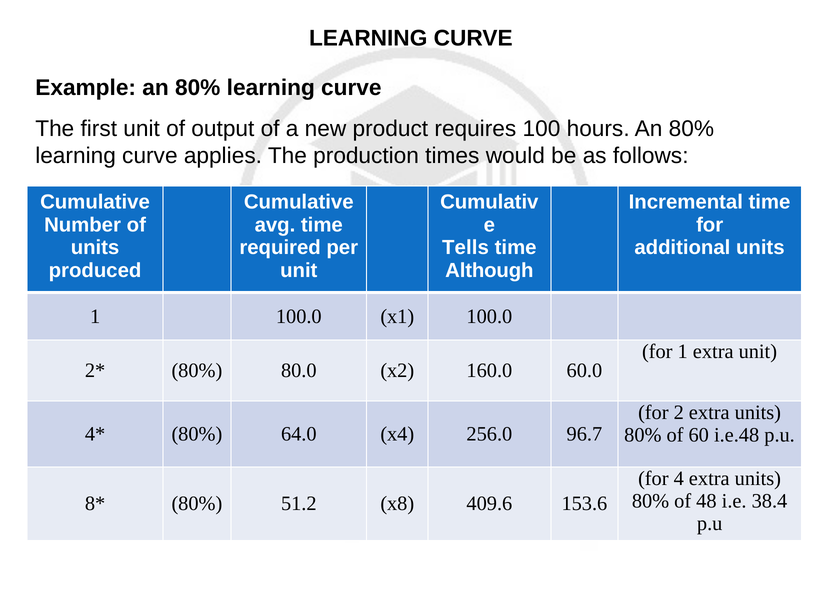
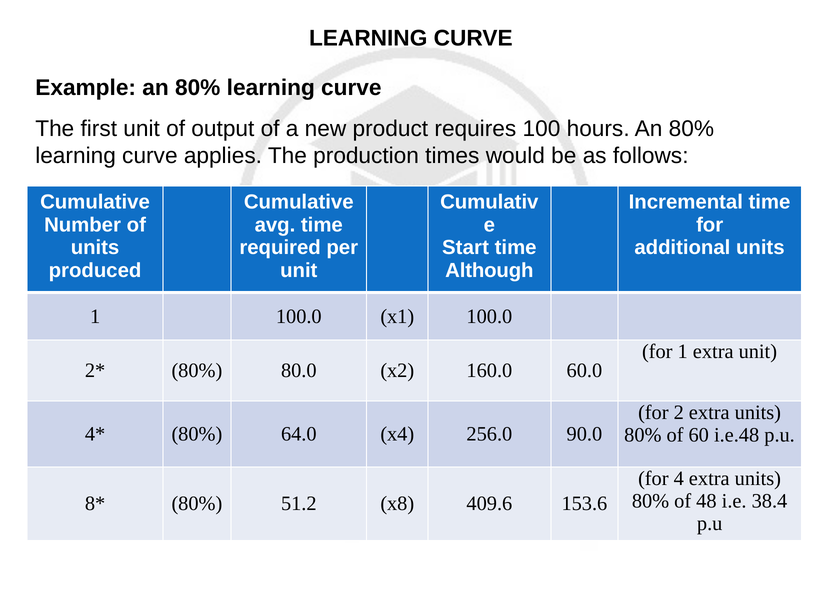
Tells: Tells -> Start
96.7: 96.7 -> 90.0
